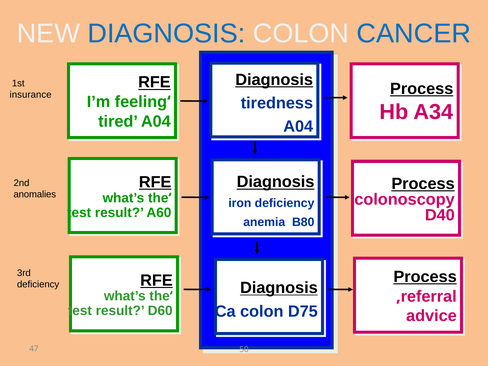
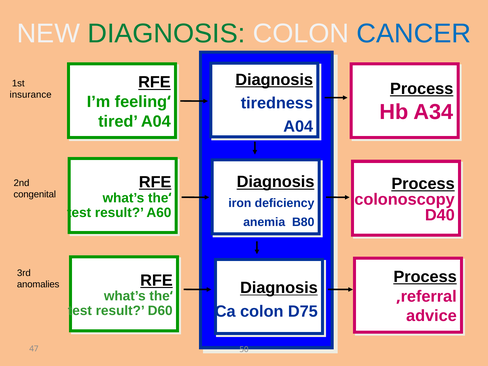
DIAGNOSIS at (166, 33) colour: blue -> green
anomalies: anomalies -> congenital
deficiency at (38, 284): deficiency -> anomalies
